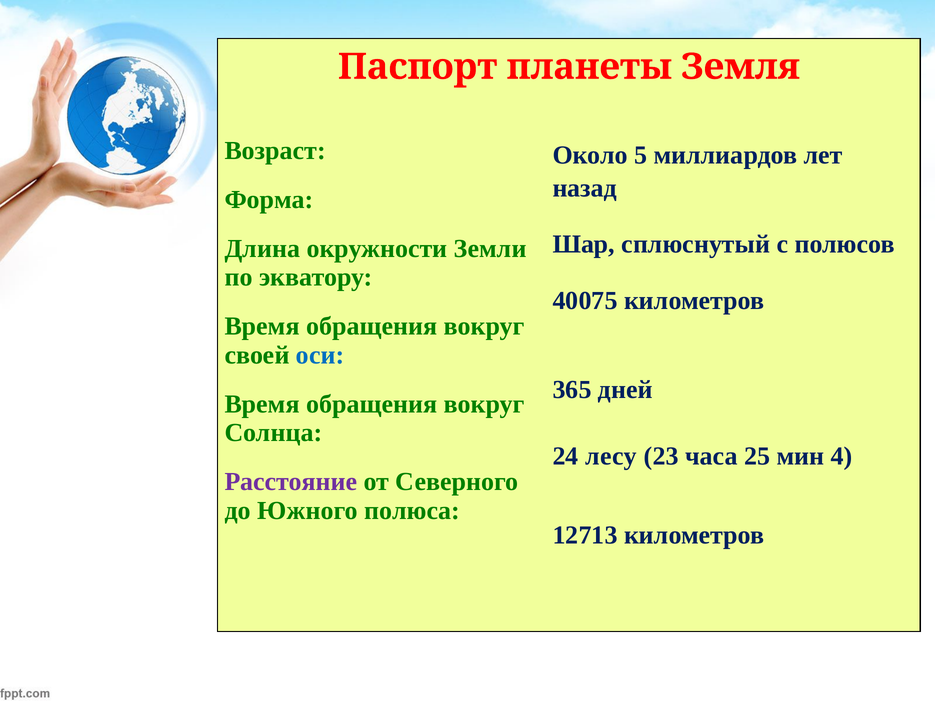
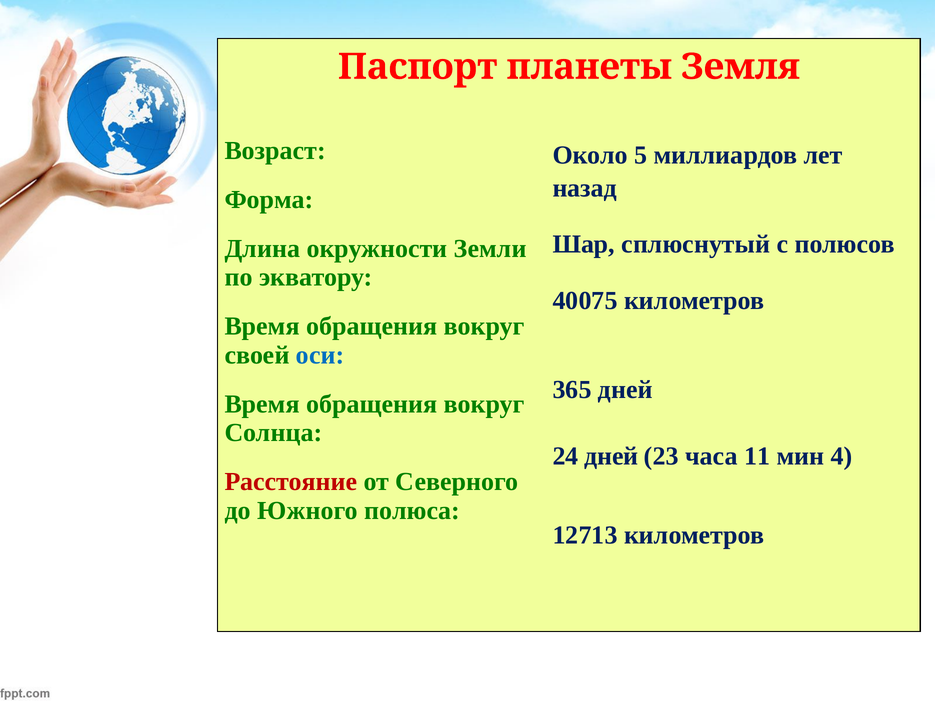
24 лесу: лесу -> дней
25: 25 -> 11
Расстояние colour: purple -> red
